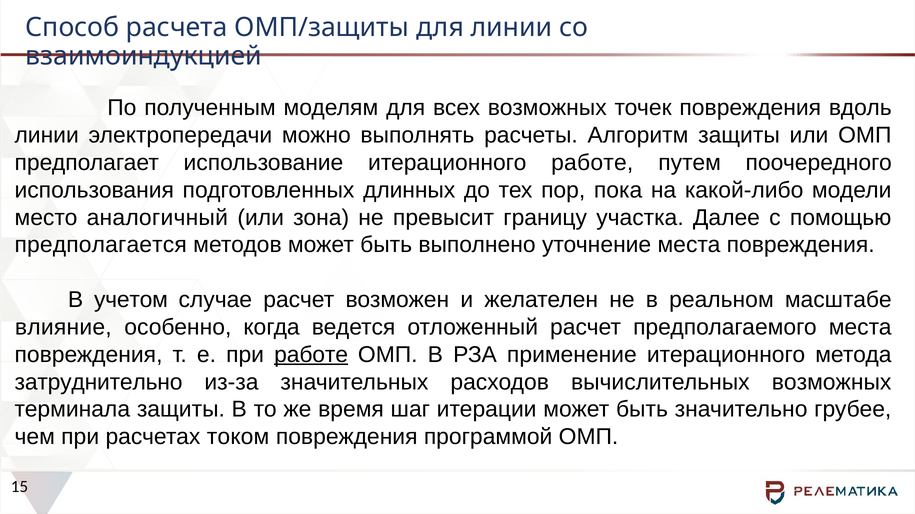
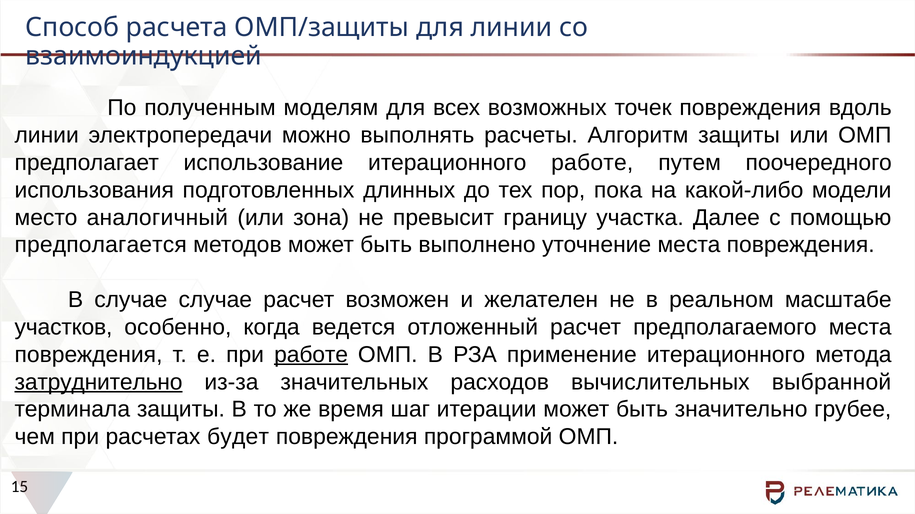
В учетом: учетом -> случае
влияние: влияние -> участков
затруднительно underline: none -> present
вычислительных возможных: возможных -> выбранной
током: током -> будет
